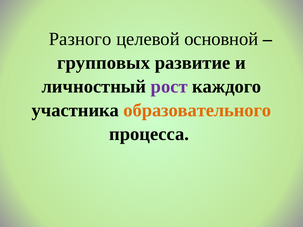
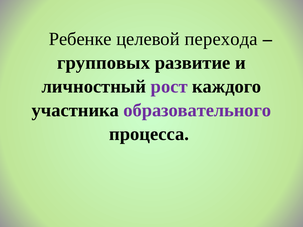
Разного: Разного -> Ребенке
основной: основной -> перехода
образовательного colour: orange -> purple
